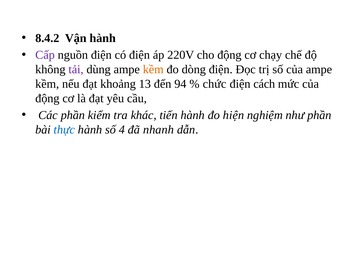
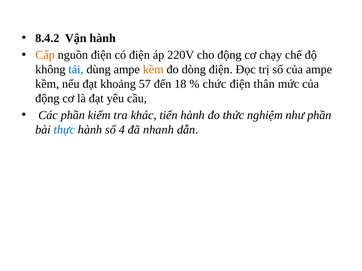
Cấp colour: purple -> orange
tải colour: purple -> blue
13: 13 -> 57
94: 94 -> 18
cách: cách -> thân
hiện: hiện -> thức
